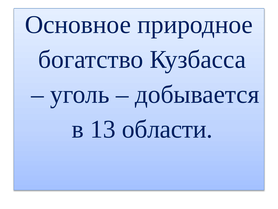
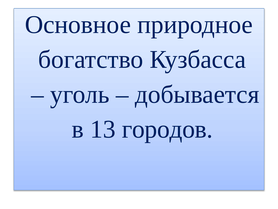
области: области -> городов
